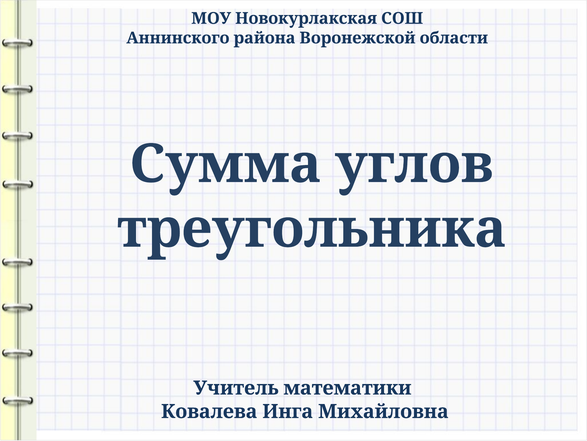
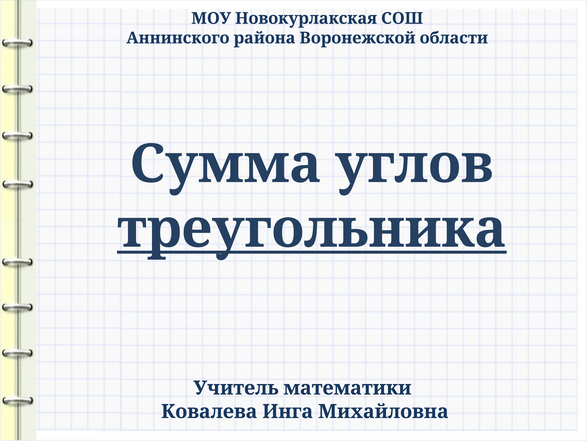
треугольника underline: none -> present
